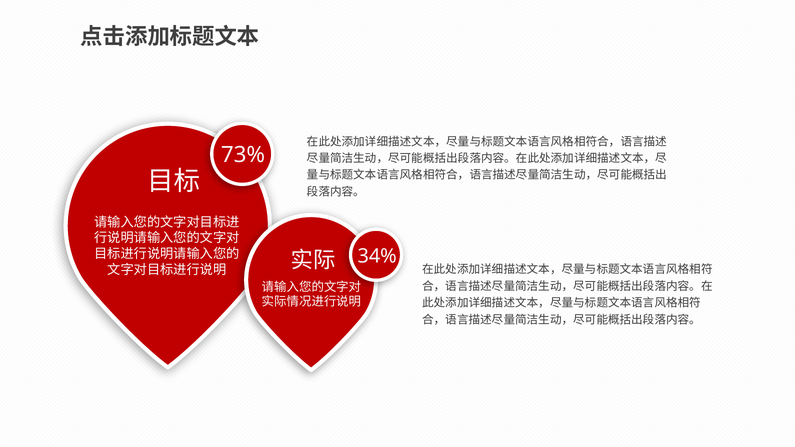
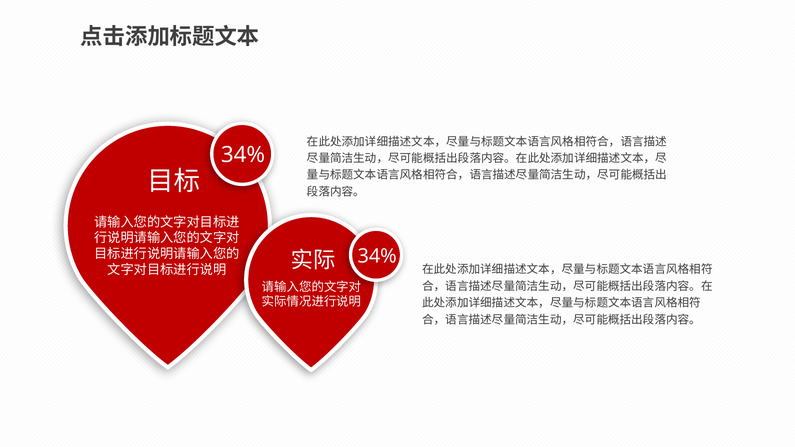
73% at (243, 155): 73% -> 34%
